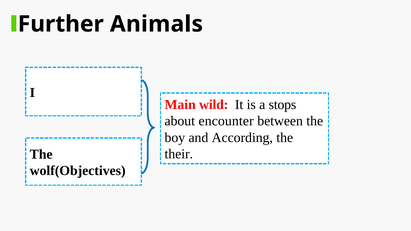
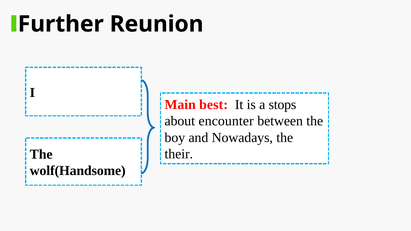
Animals: Animals -> Reunion
wild: wild -> best
According: According -> Nowadays
wolf(Objectives: wolf(Objectives -> wolf(Handsome
